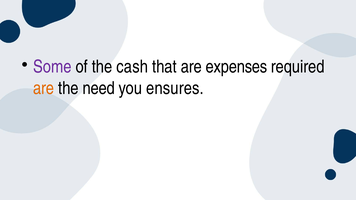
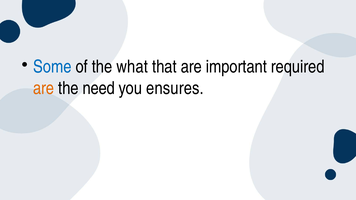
Some colour: purple -> blue
cash: cash -> what
expenses: expenses -> important
